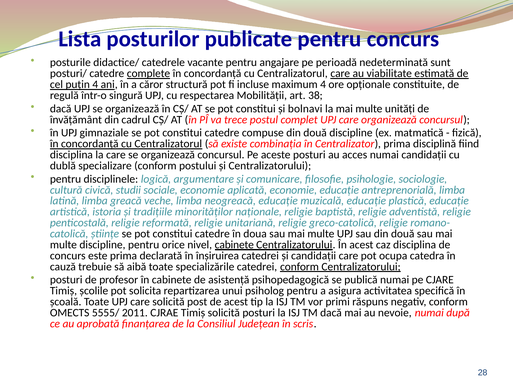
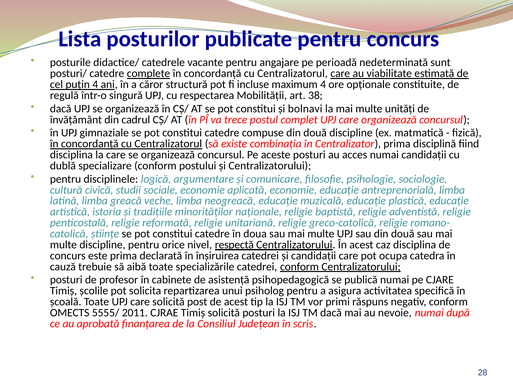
nivel cabinete: cabinete -> respectă
